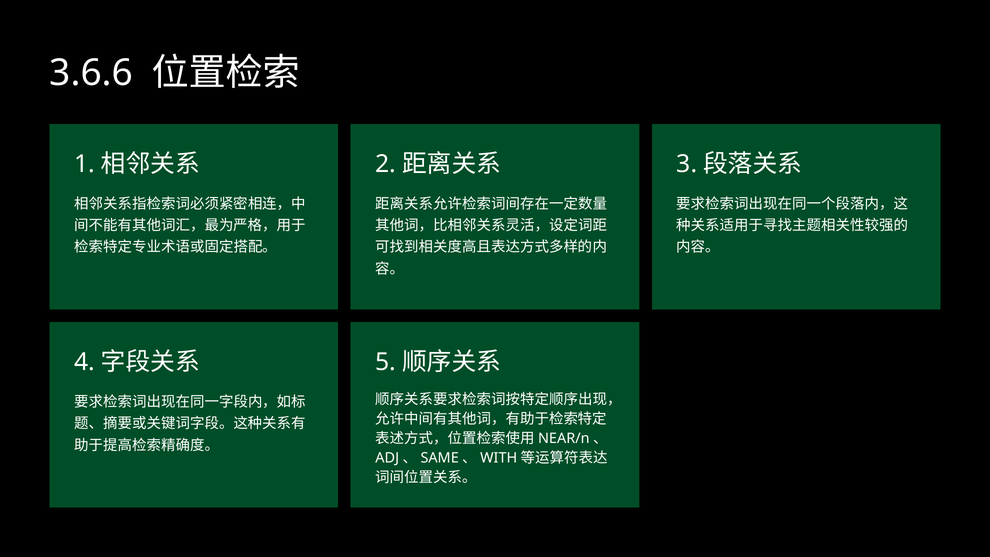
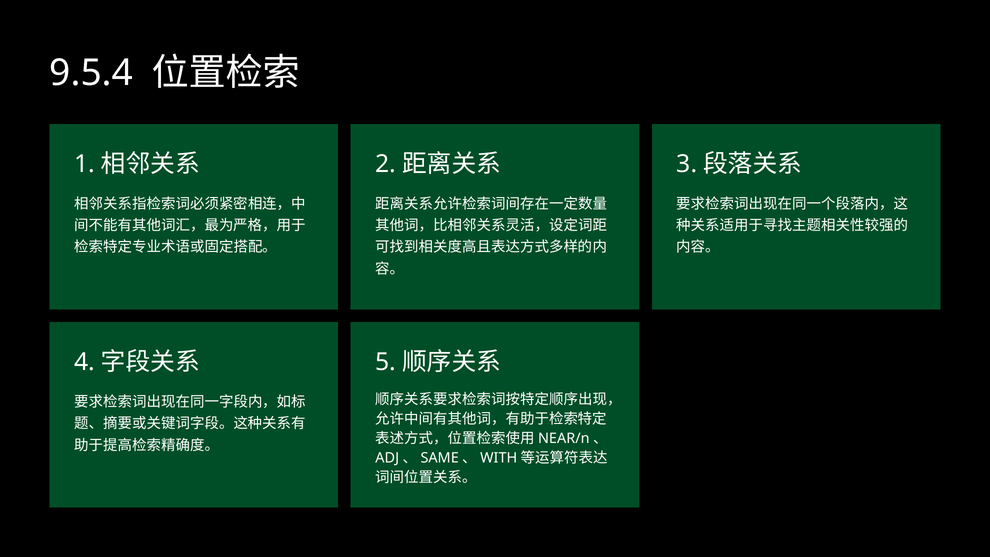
3.6.6: 3.6.6 -> 9.5.4
